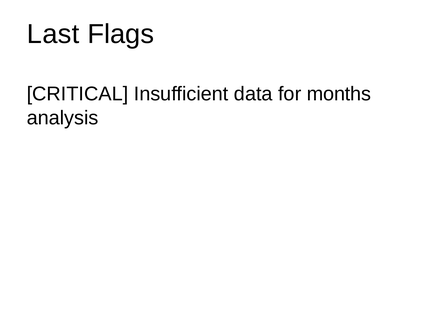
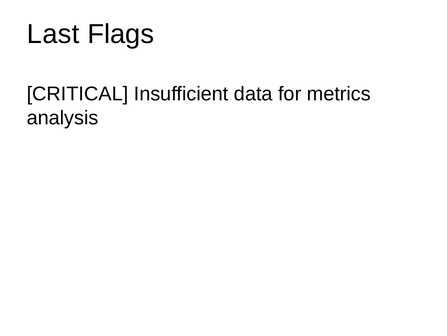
months: months -> metrics
